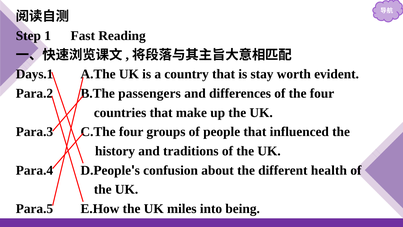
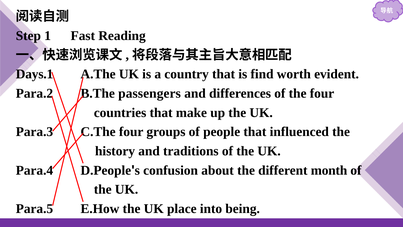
stay: stay -> find
health: health -> month
miles: miles -> place
